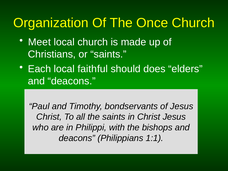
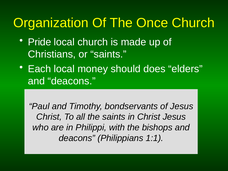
Meet: Meet -> Pride
faithful: faithful -> money
